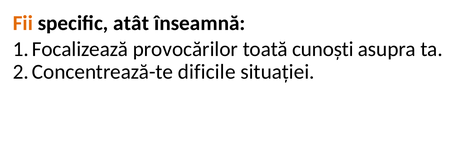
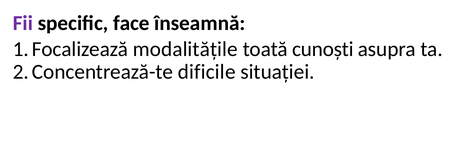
Fii colour: orange -> purple
atât: atât -> face
provocărilor: provocărilor -> modalitățile
